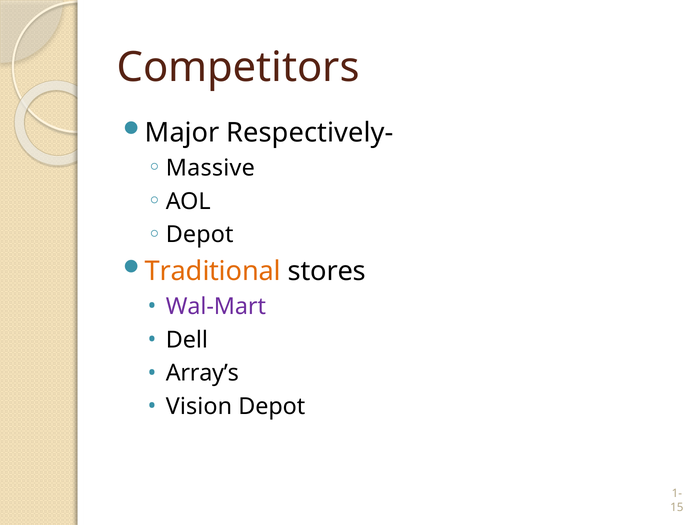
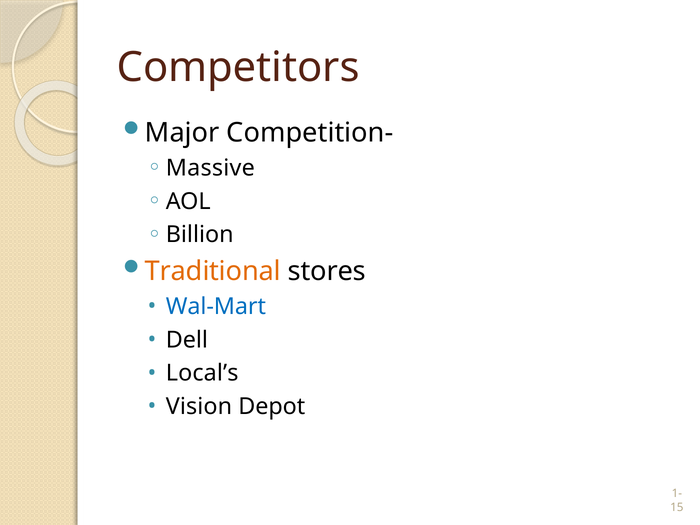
Respectively-: Respectively- -> Competition-
Depot at (200, 235): Depot -> Billion
Wal-Mart colour: purple -> blue
Array’s: Array’s -> Local’s
